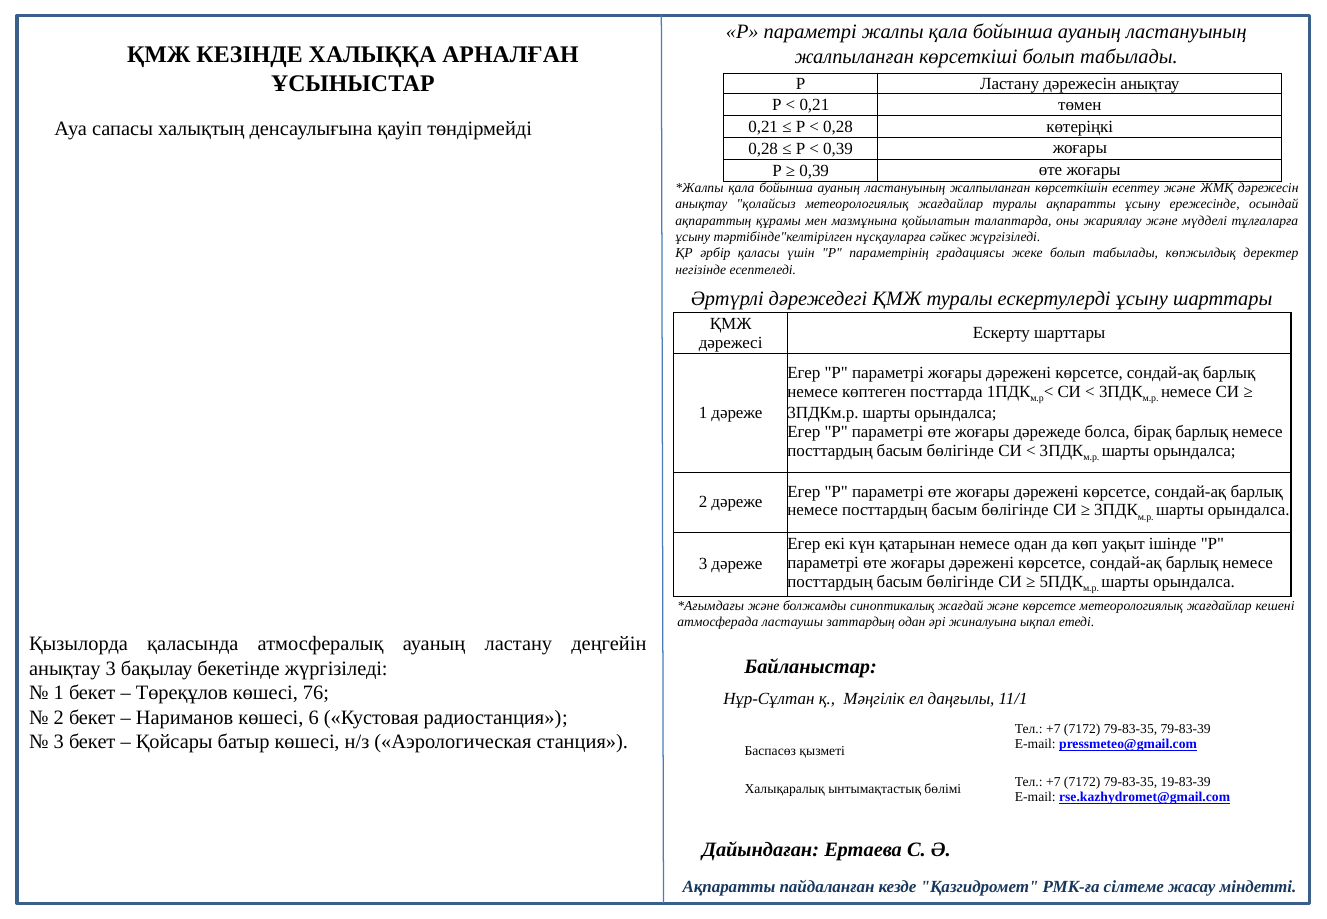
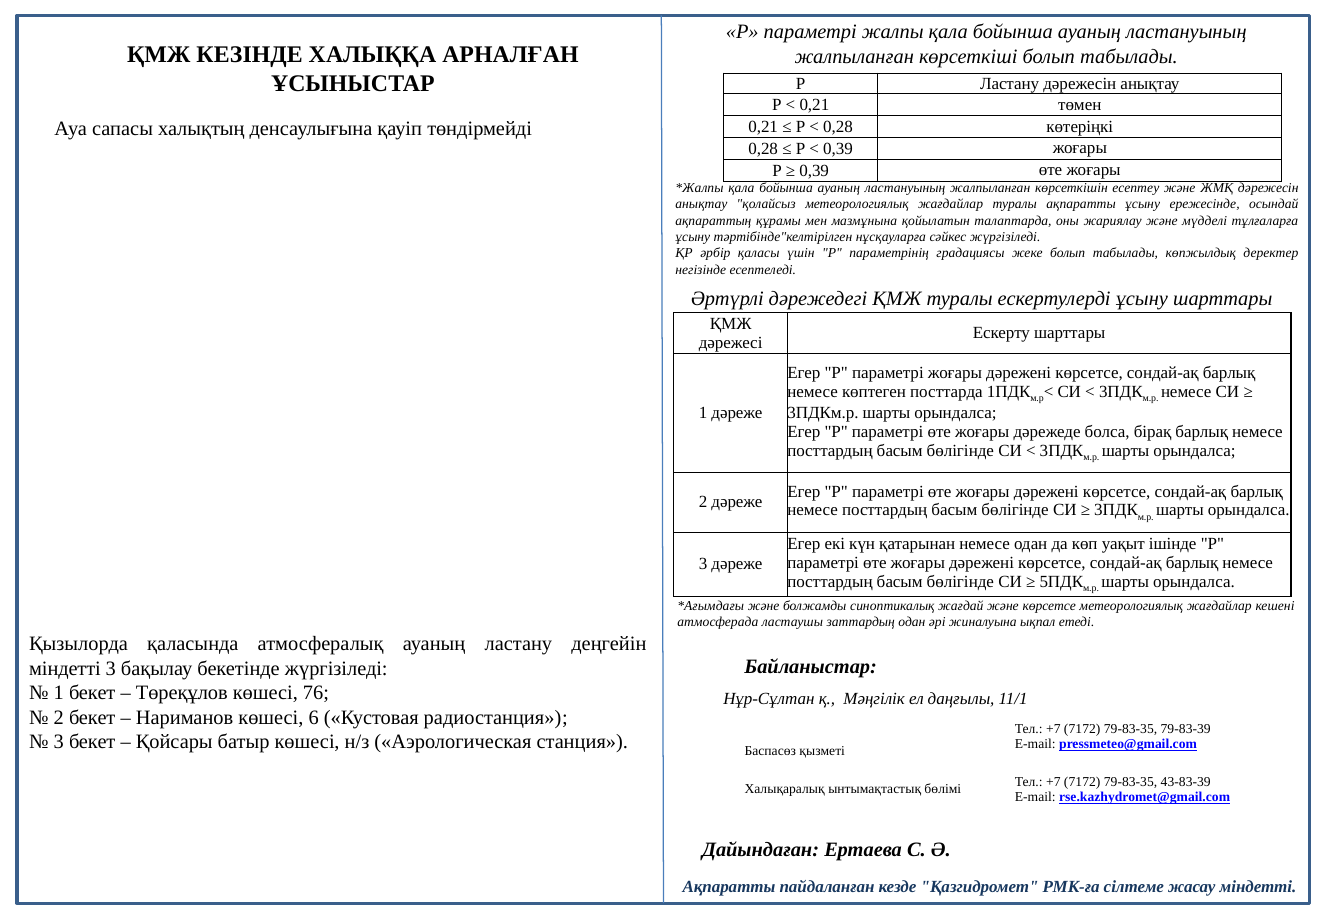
анықтау at (65, 668): анықтау -> міндетті
19-83-39: 19-83-39 -> 43-83-39
